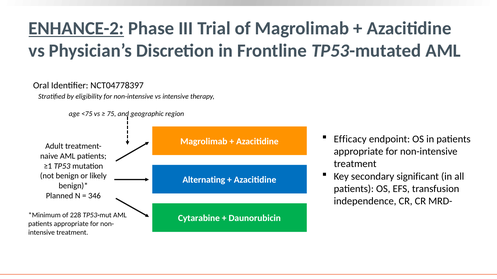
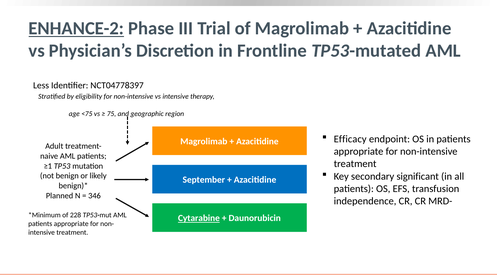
Oral: Oral -> Less
Alternating: Alternating -> September
Cytarabine underline: none -> present
